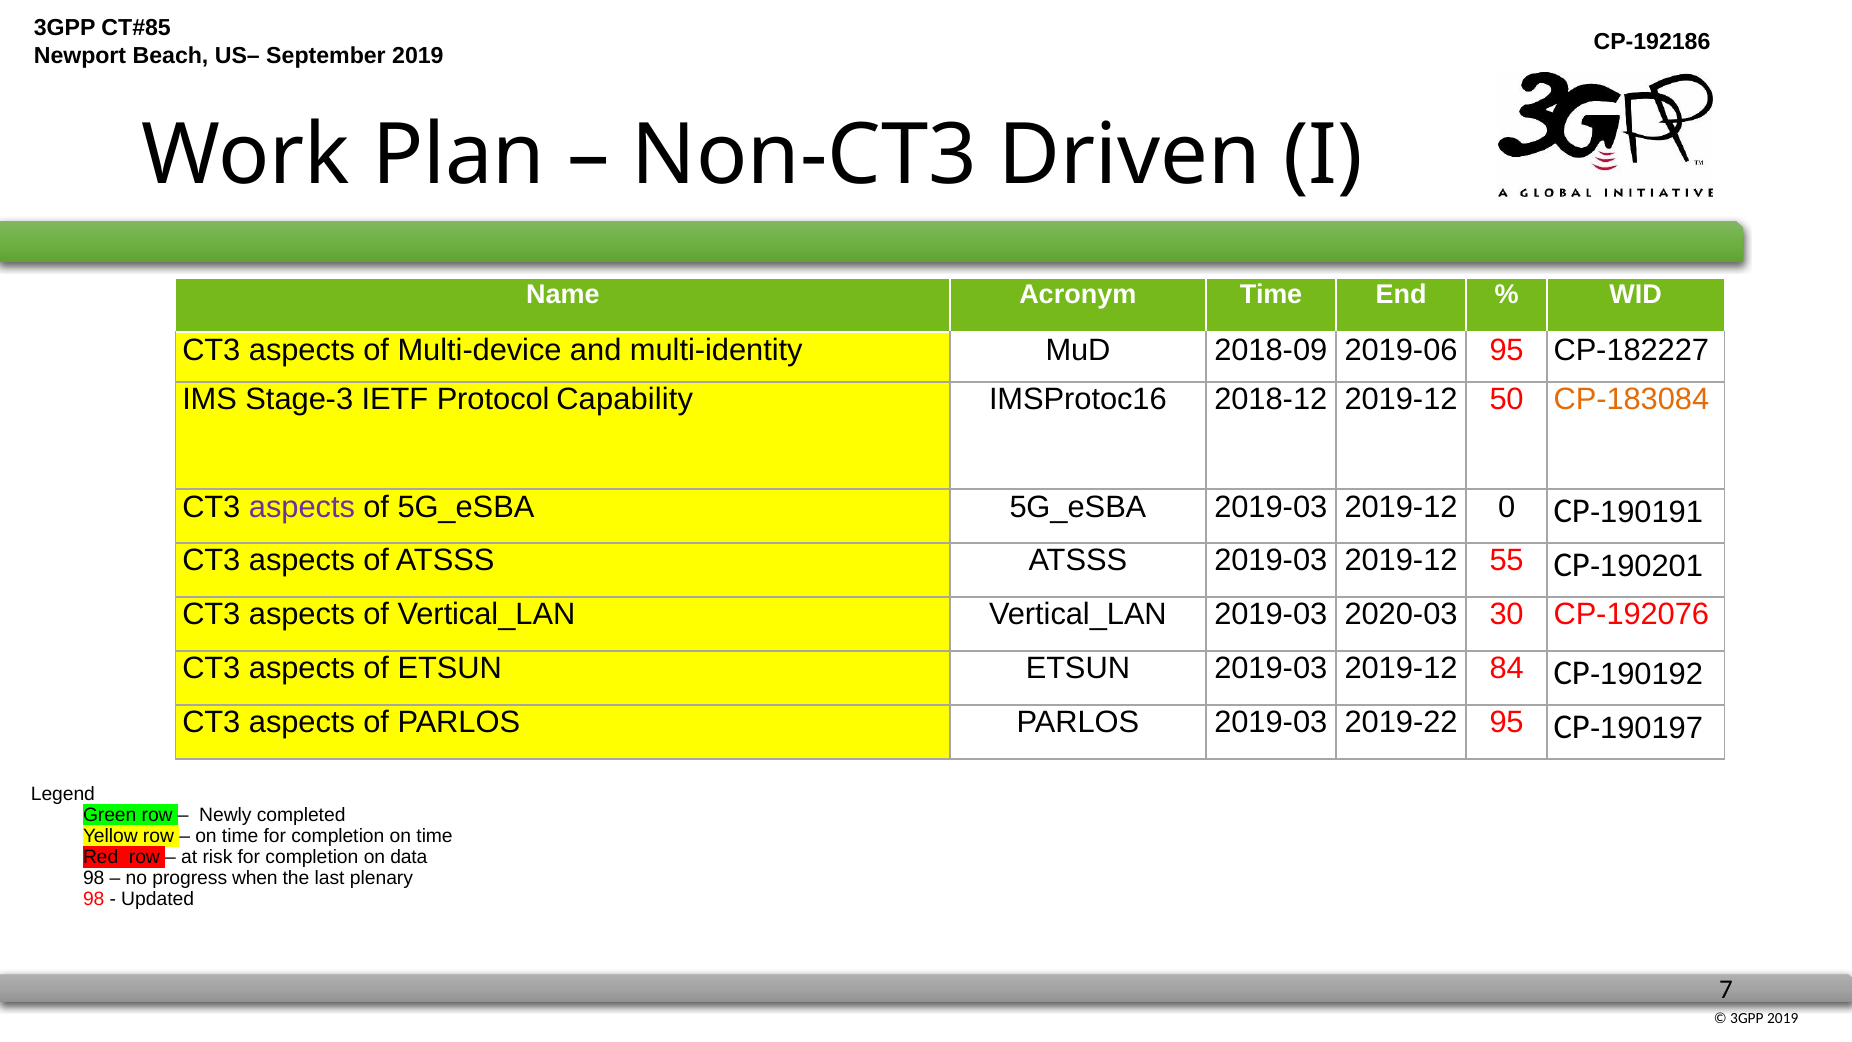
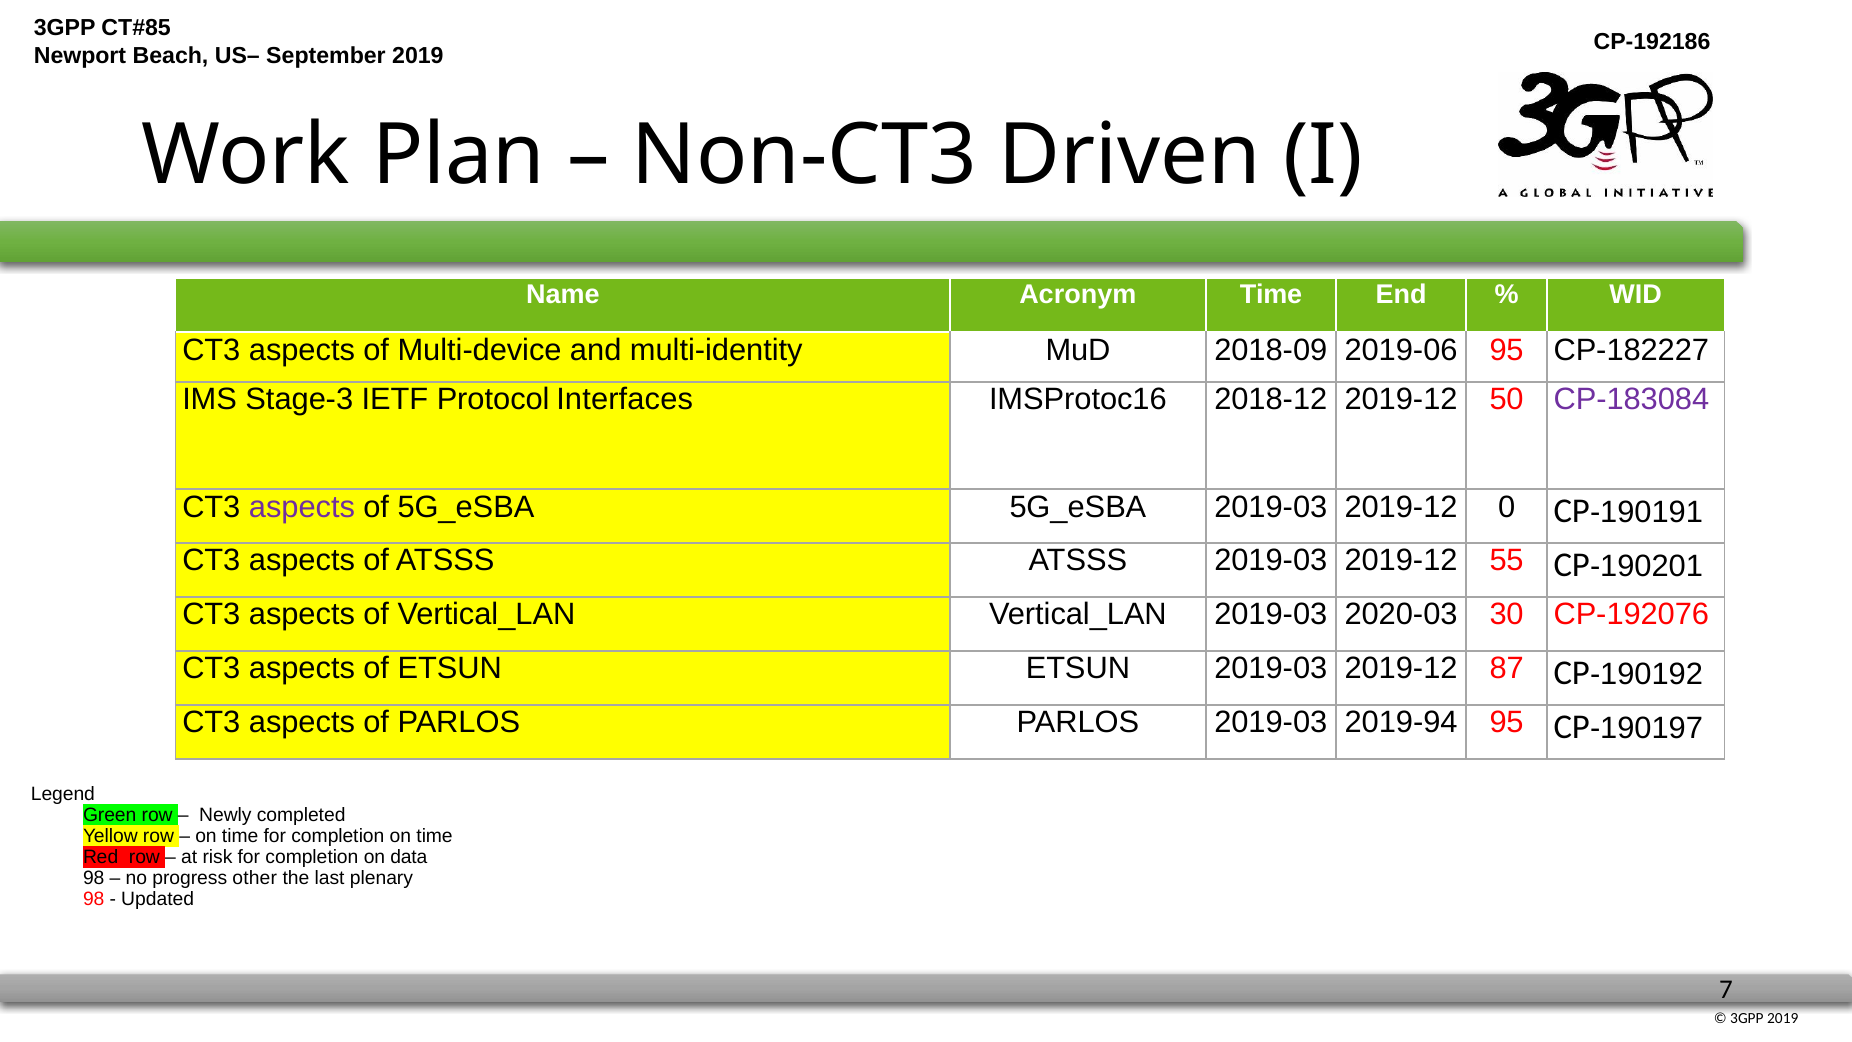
Capability: Capability -> Interfaces
CP-183084 colour: orange -> purple
84: 84 -> 87
2019-22: 2019-22 -> 2019-94
when: when -> other
